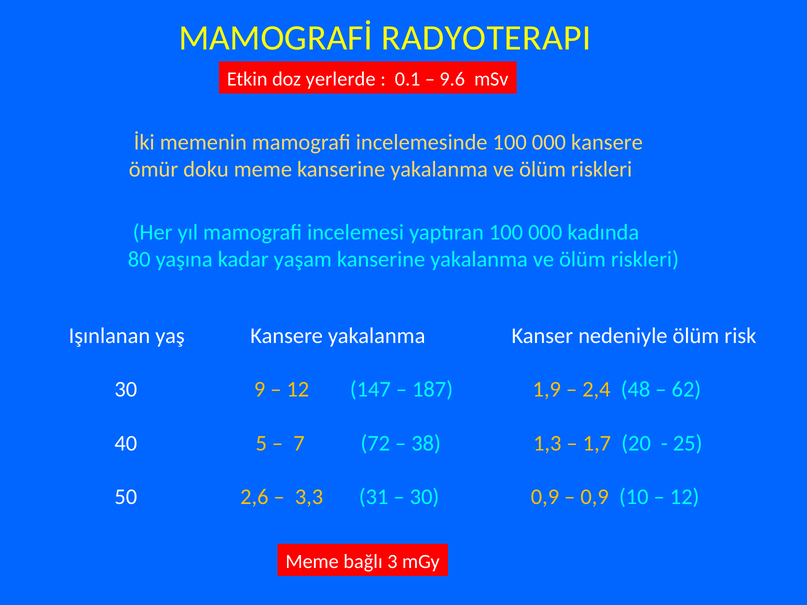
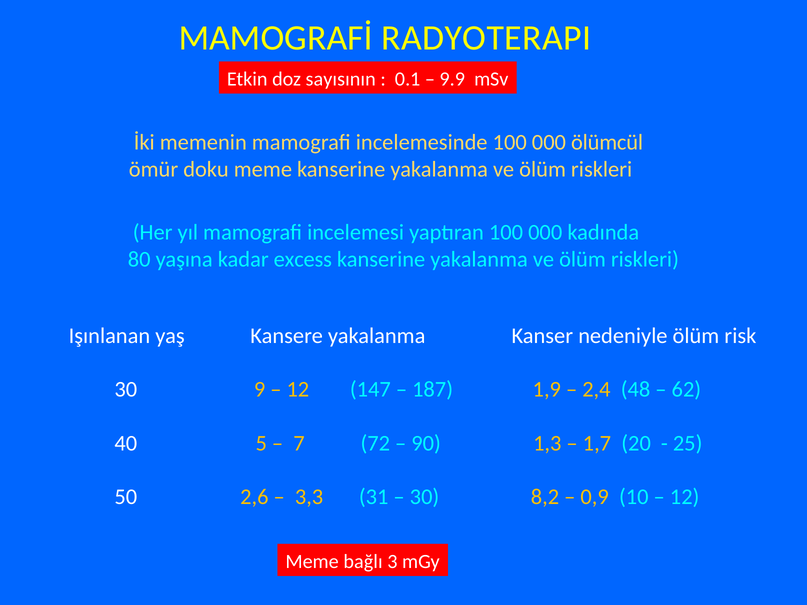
yerlerde: yerlerde -> sayısının
9.6: 9.6 -> 9.9
000 kansere: kansere -> ölümcül
yaşam: yaşam -> excess
38: 38 -> 90
30 0,9: 0,9 -> 8,2
